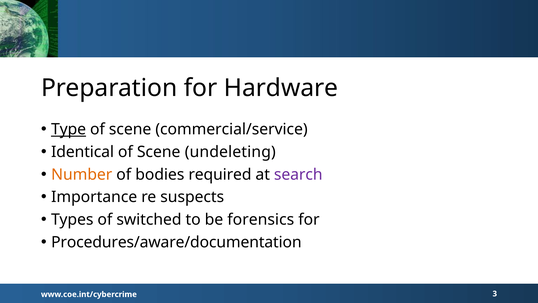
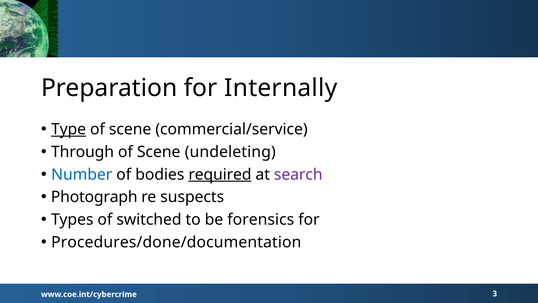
Hardware: Hardware -> Internally
Identical: Identical -> Through
Number colour: orange -> blue
required underline: none -> present
Importance: Importance -> Photograph
Procedures/aware/documentation: Procedures/aware/documentation -> Procedures/done/documentation
